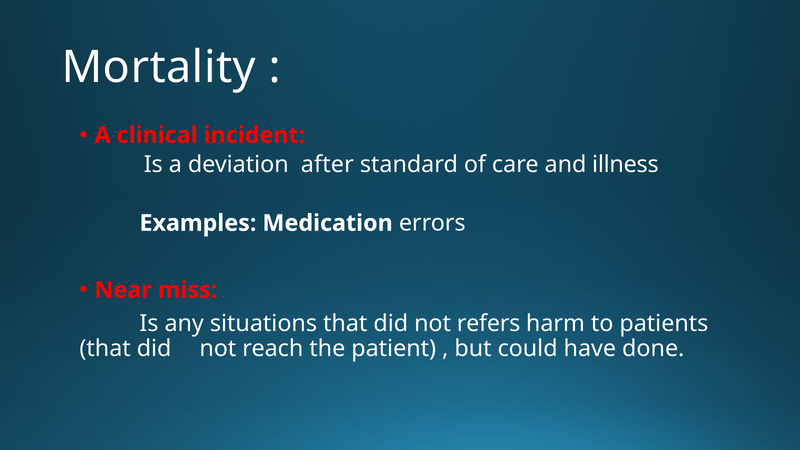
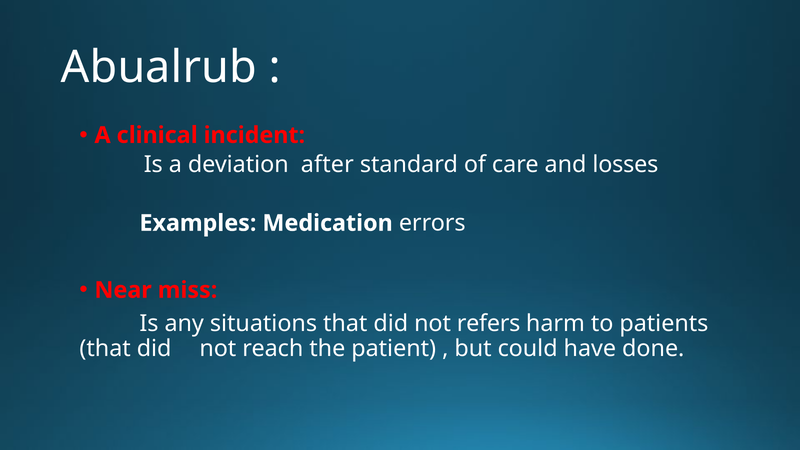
Mortality: Mortality -> Abualrub
illness: illness -> losses
